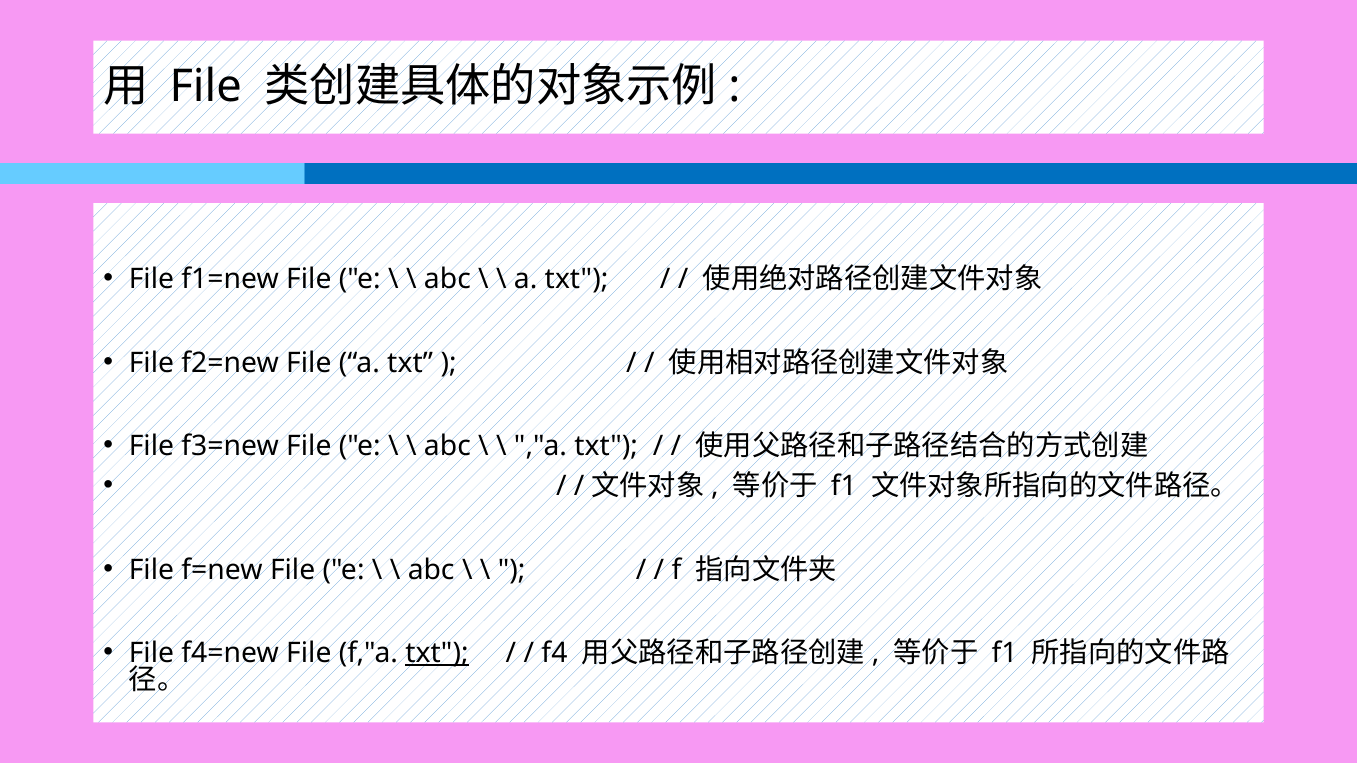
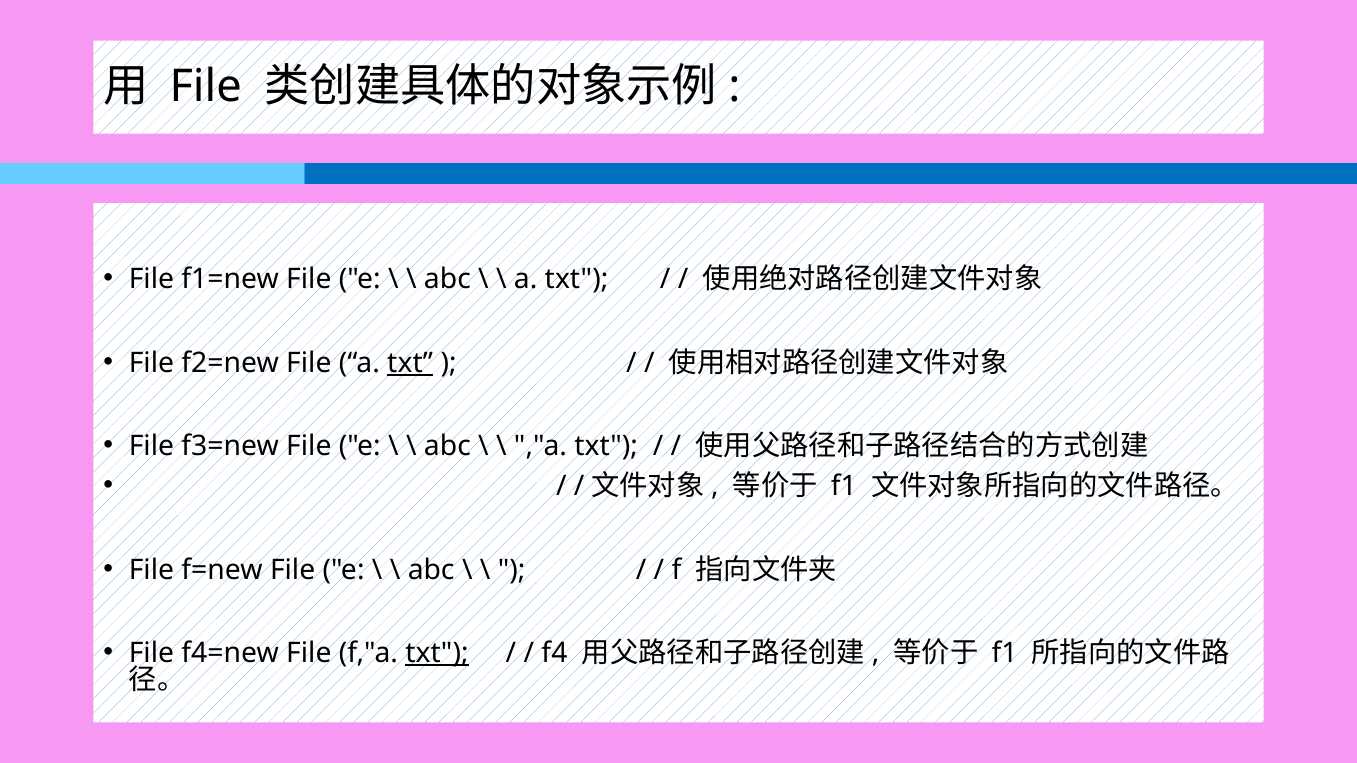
txt at (410, 363) underline: none -> present
